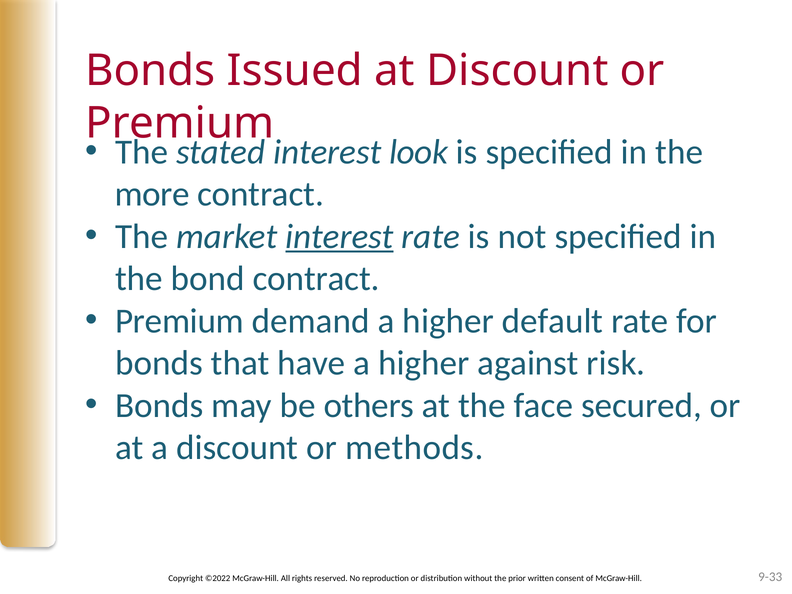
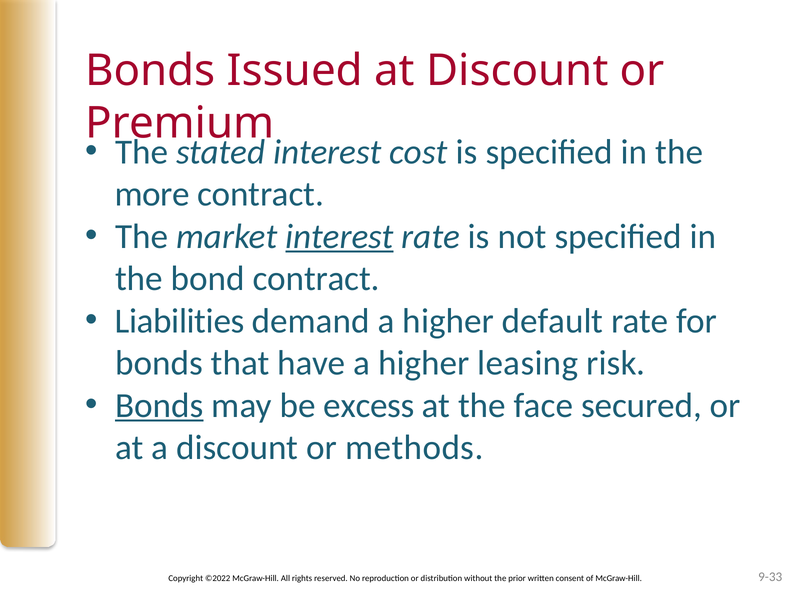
look: look -> cost
Premium at (180, 321): Premium -> Liabilities
against: against -> leasing
Bonds at (159, 406) underline: none -> present
others: others -> excess
